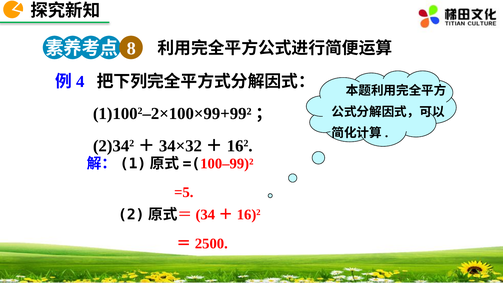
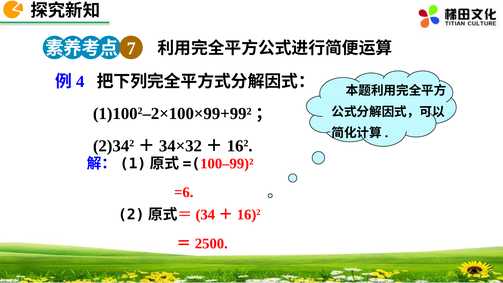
8: 8 -> 7
=5: =5 -> =6
